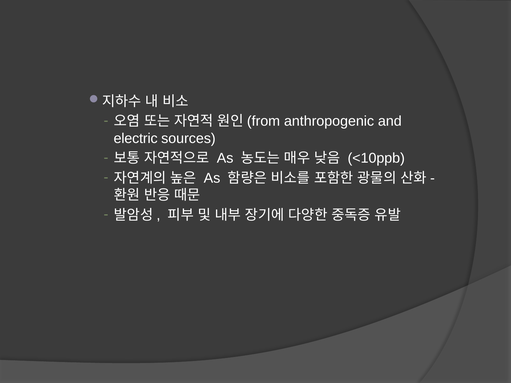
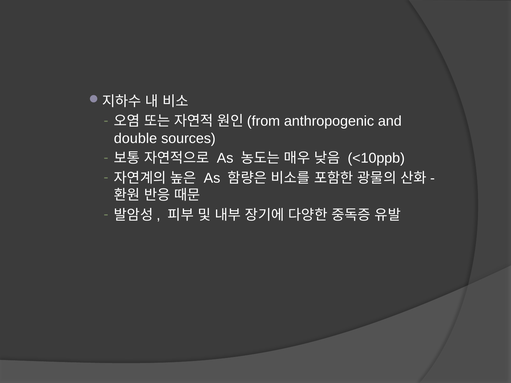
electric: electric -> double
